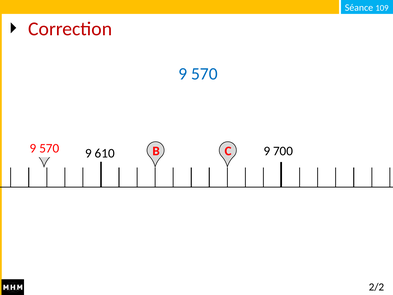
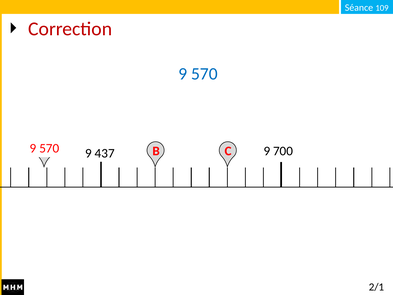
610: 610 -> 437
2/2: 2/2 -> 2/1
